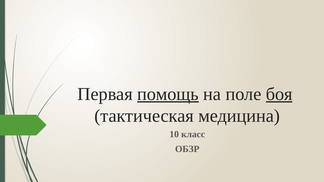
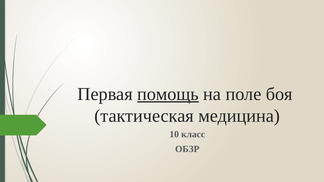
боя underline: present -> none
